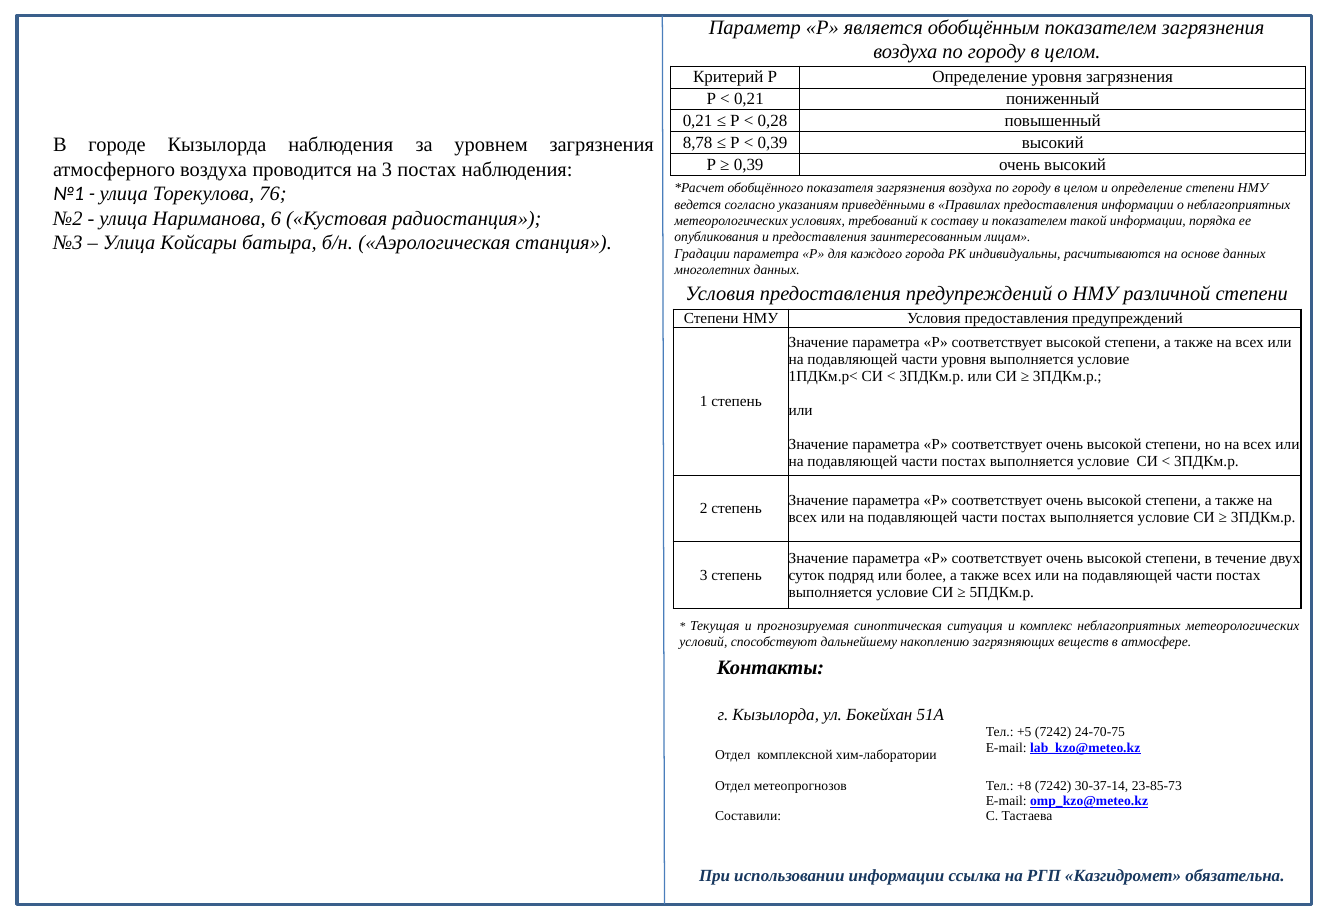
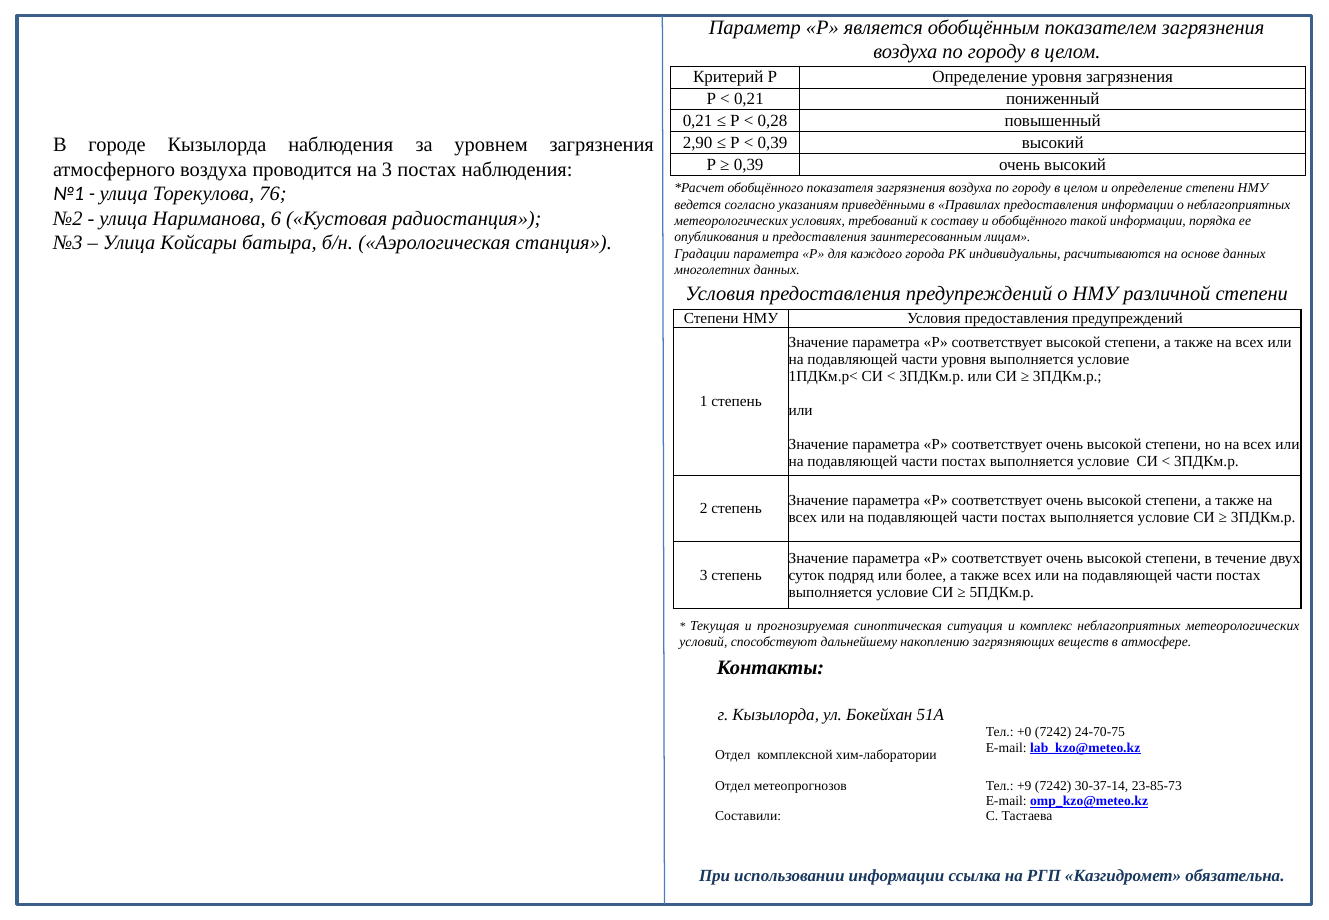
8,78: 8,78 -> 2,90
и показателем: показателем -> обобщённого
+5: +5 -> +0
+8: +8 -> +9
